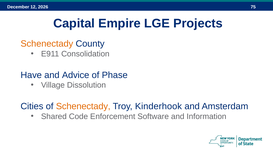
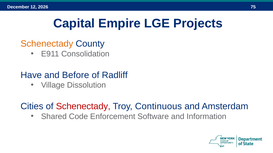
Advice: Advice -> Before
Phase: Phase -> Radliff
Schenectady at (83, 107) colour: orange -> red
Kinderhook: Kinderhook -> Continuous
